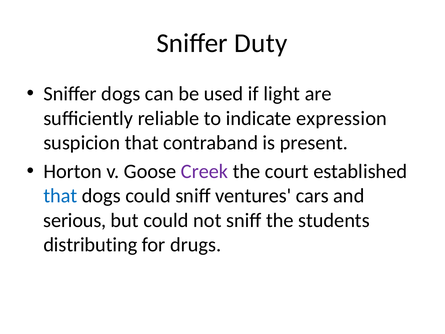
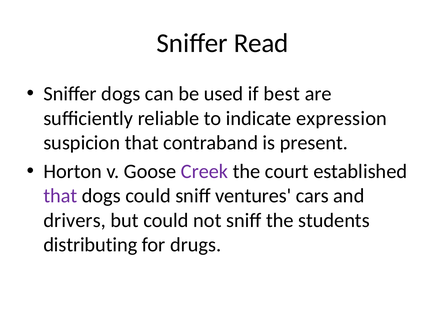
Duty: Duty -> Read
light: light -> best
that at (60, 196) colour: blue -> purple
serious: serious -> drivers
